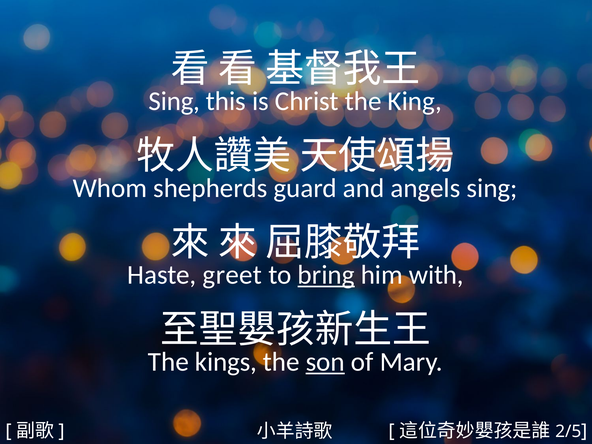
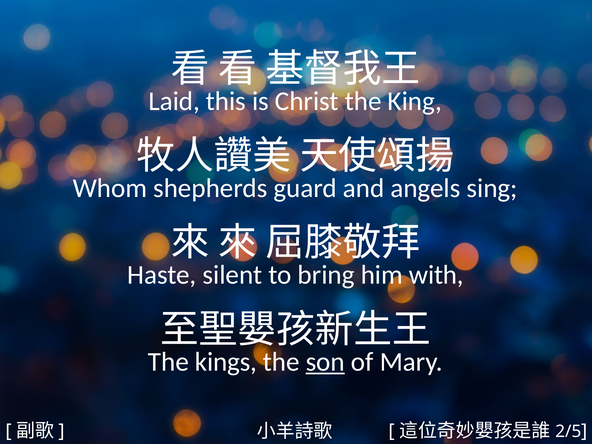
Sing at (174, 101): Sing -> Laid
greet: greet -> silent
bring underline: present -> none
